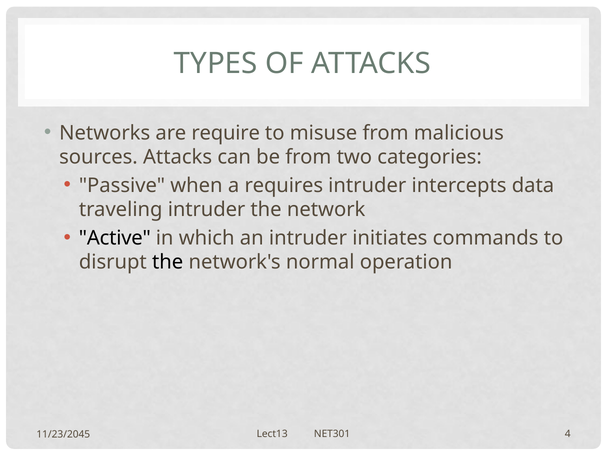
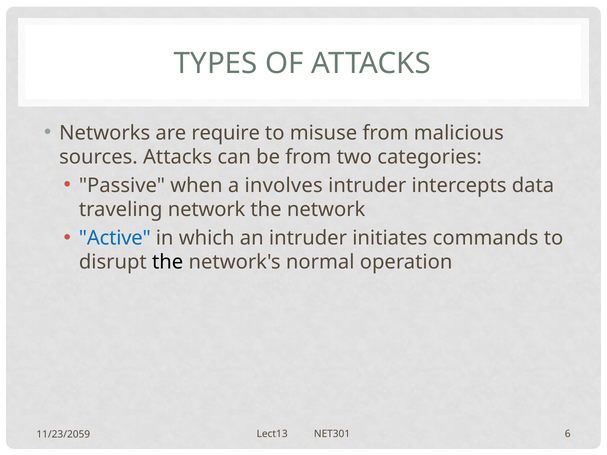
requires: requires -> involves
traveling intruder: intruder -> network
Active colour: black -> blue
4: 4 -> 6
11/23/2045: 11/23/2045 -> 11/23/2059
